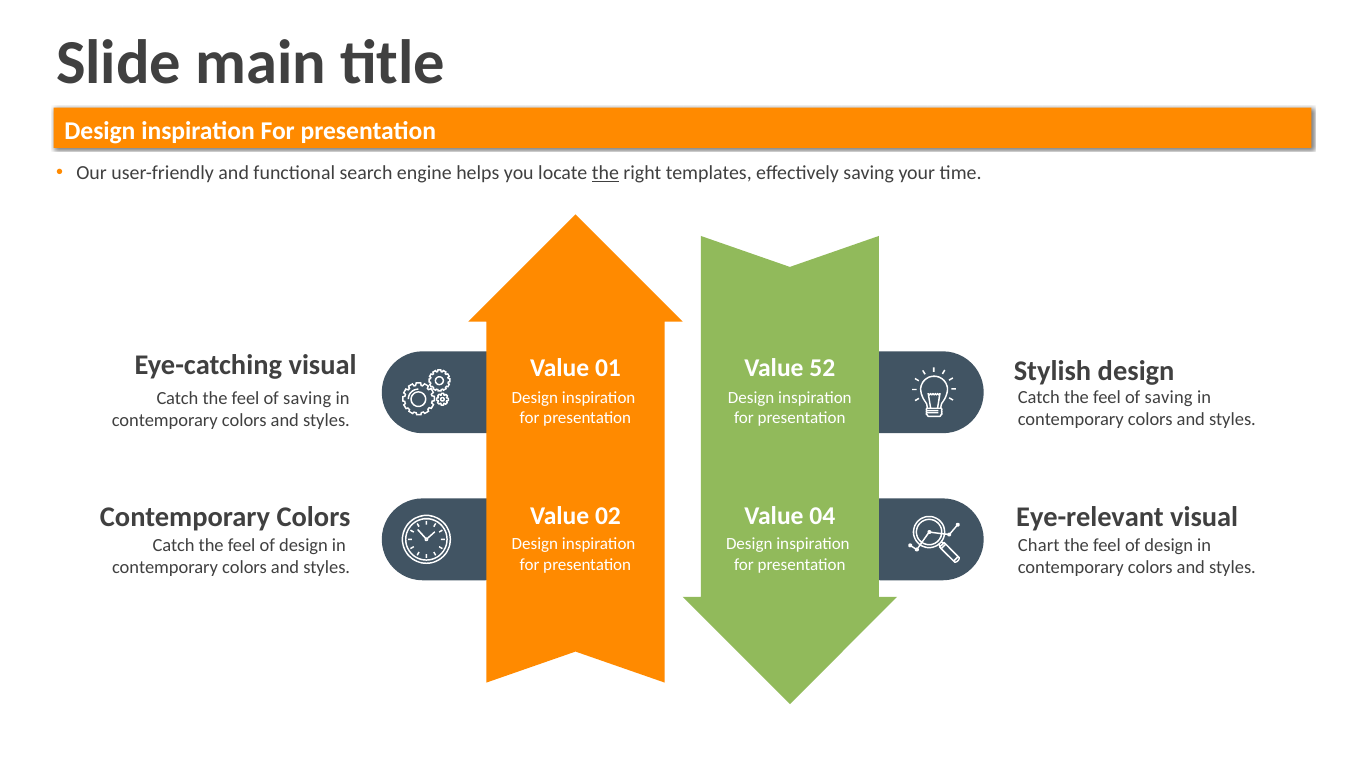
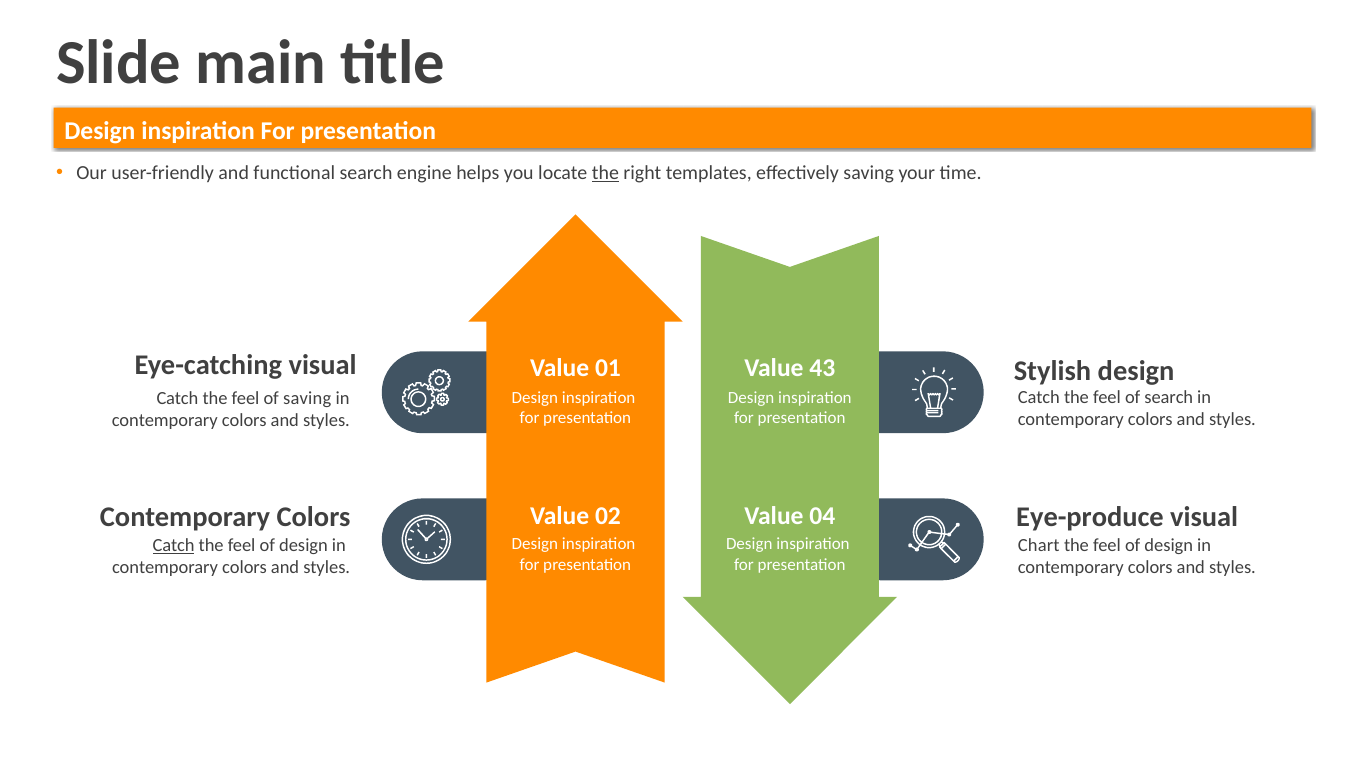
52: 52 -> 43
saving at (1169, 397): saving -> search
Eye-relevant: Eye-relevant -> Eye-produce
Catch at (174, 545) underline: none -> present
